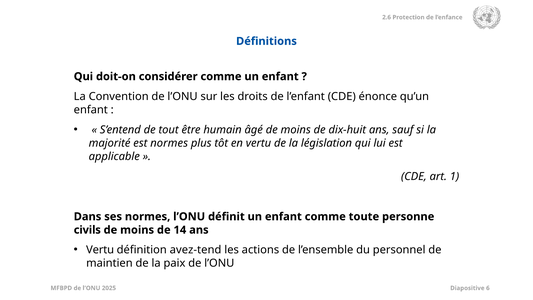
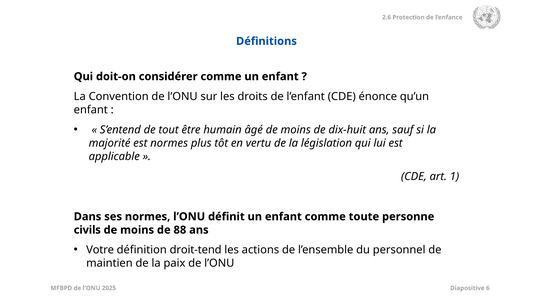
14: 14 -> 88
Vertu at (100, 250): Vertu -> Votre
avez-tend: avez-tend -> droit-tend
